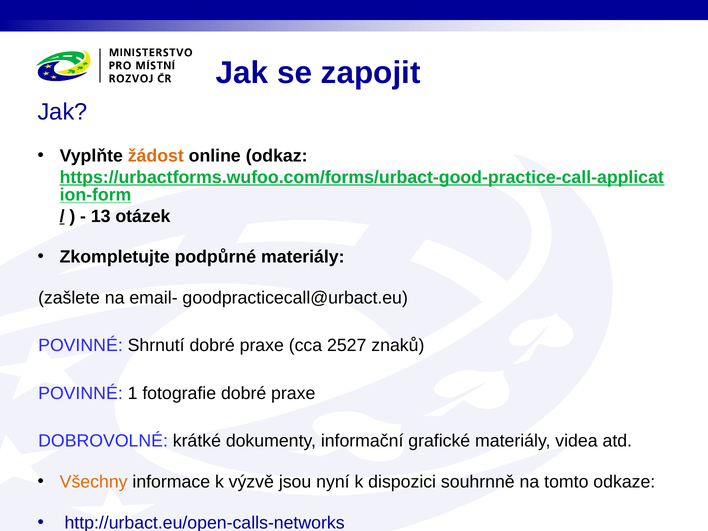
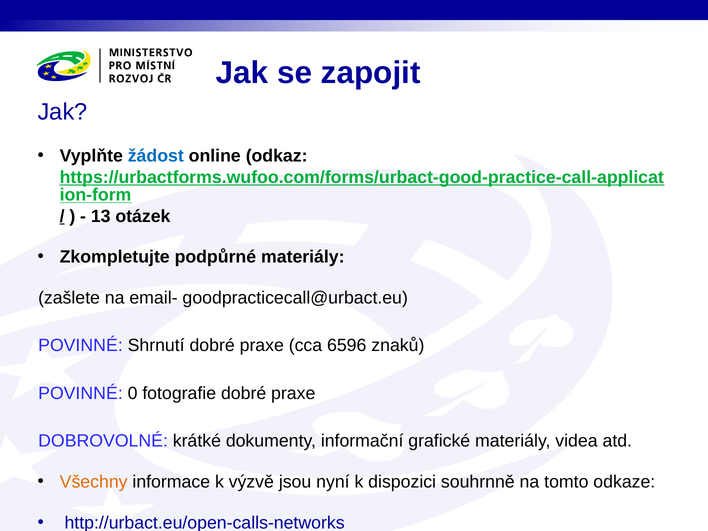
žádost colour: orange -> blue
2527: 2527 -> 6596
1: 1 -> 0
